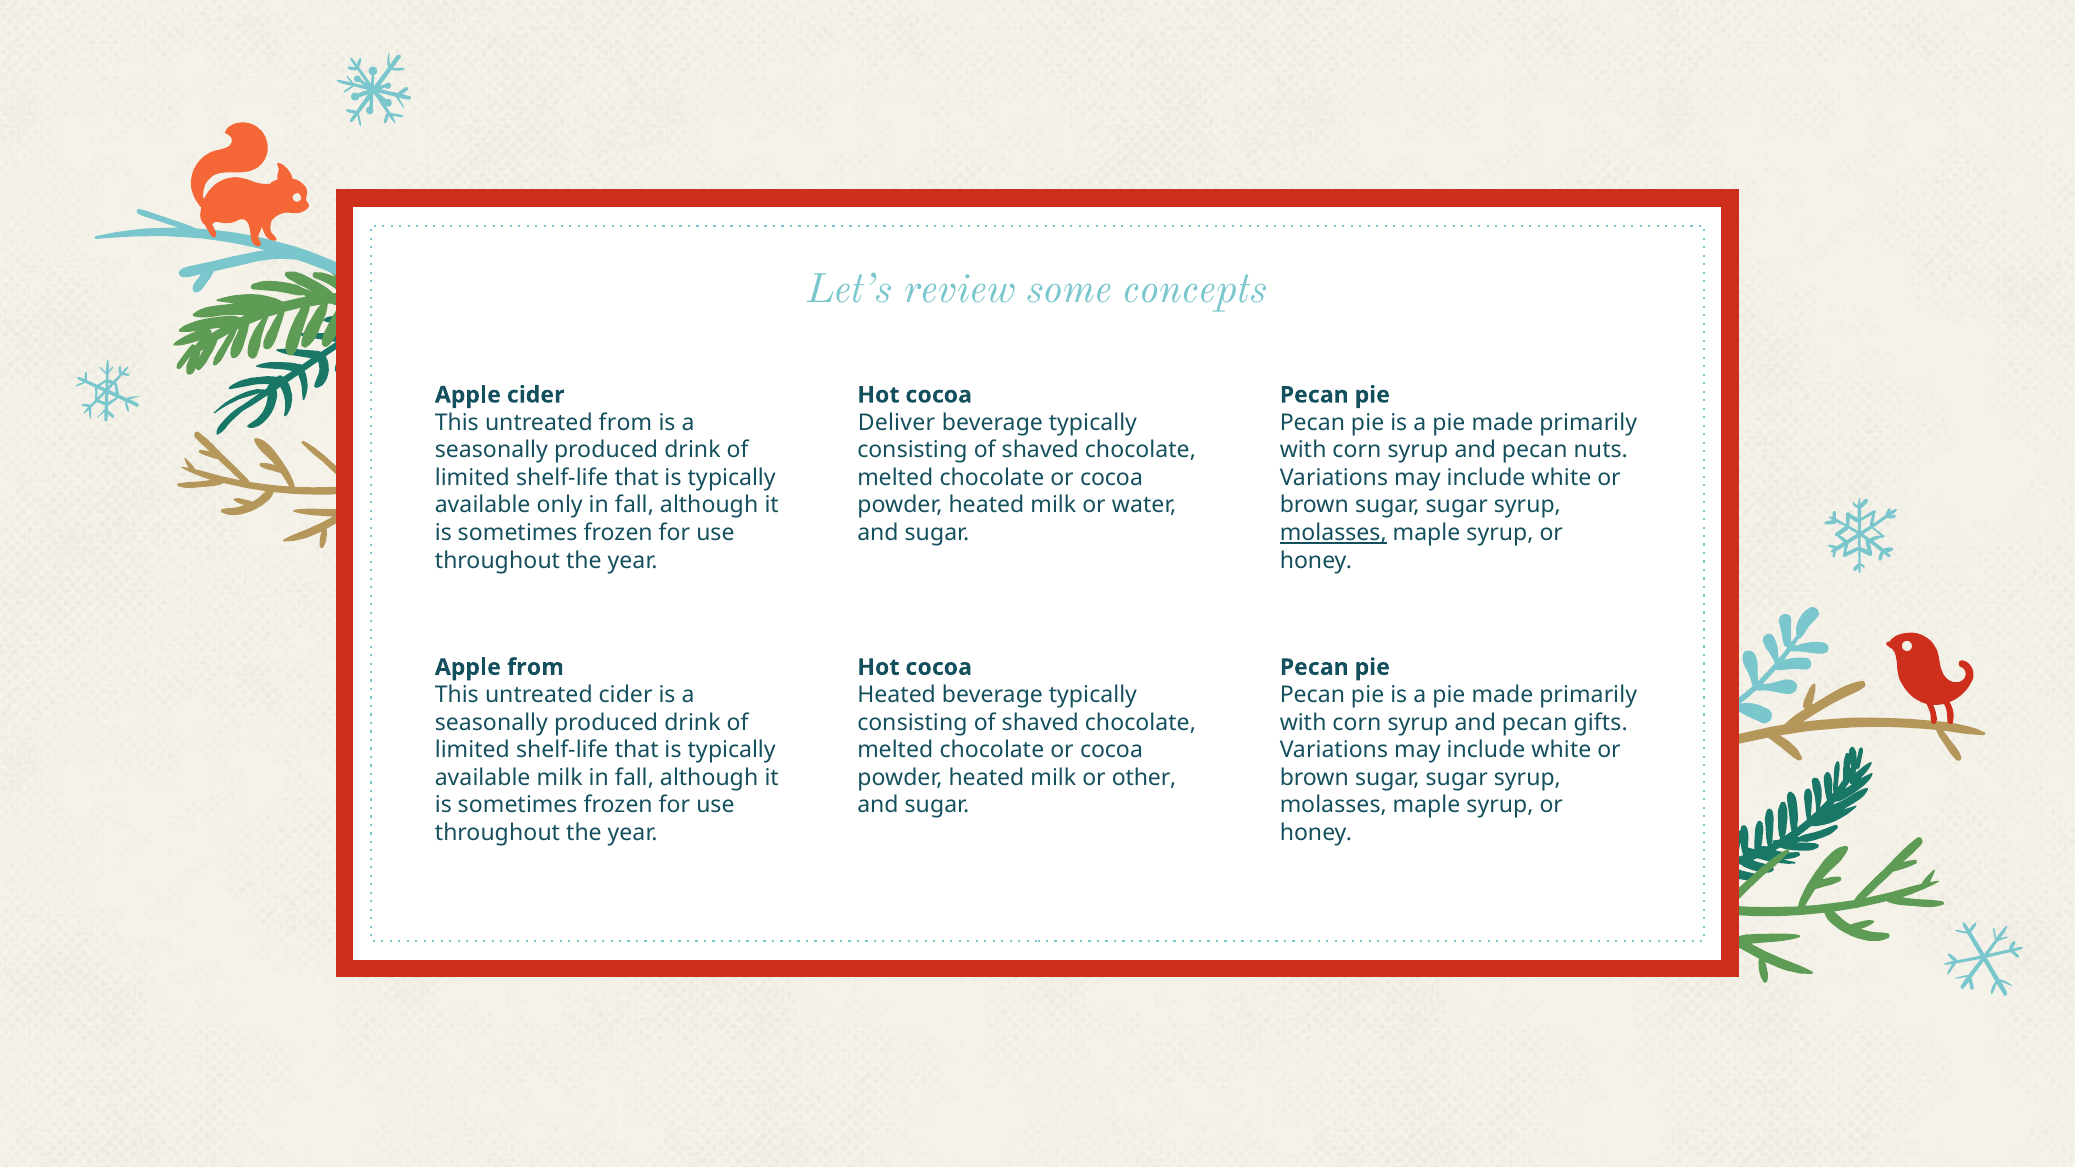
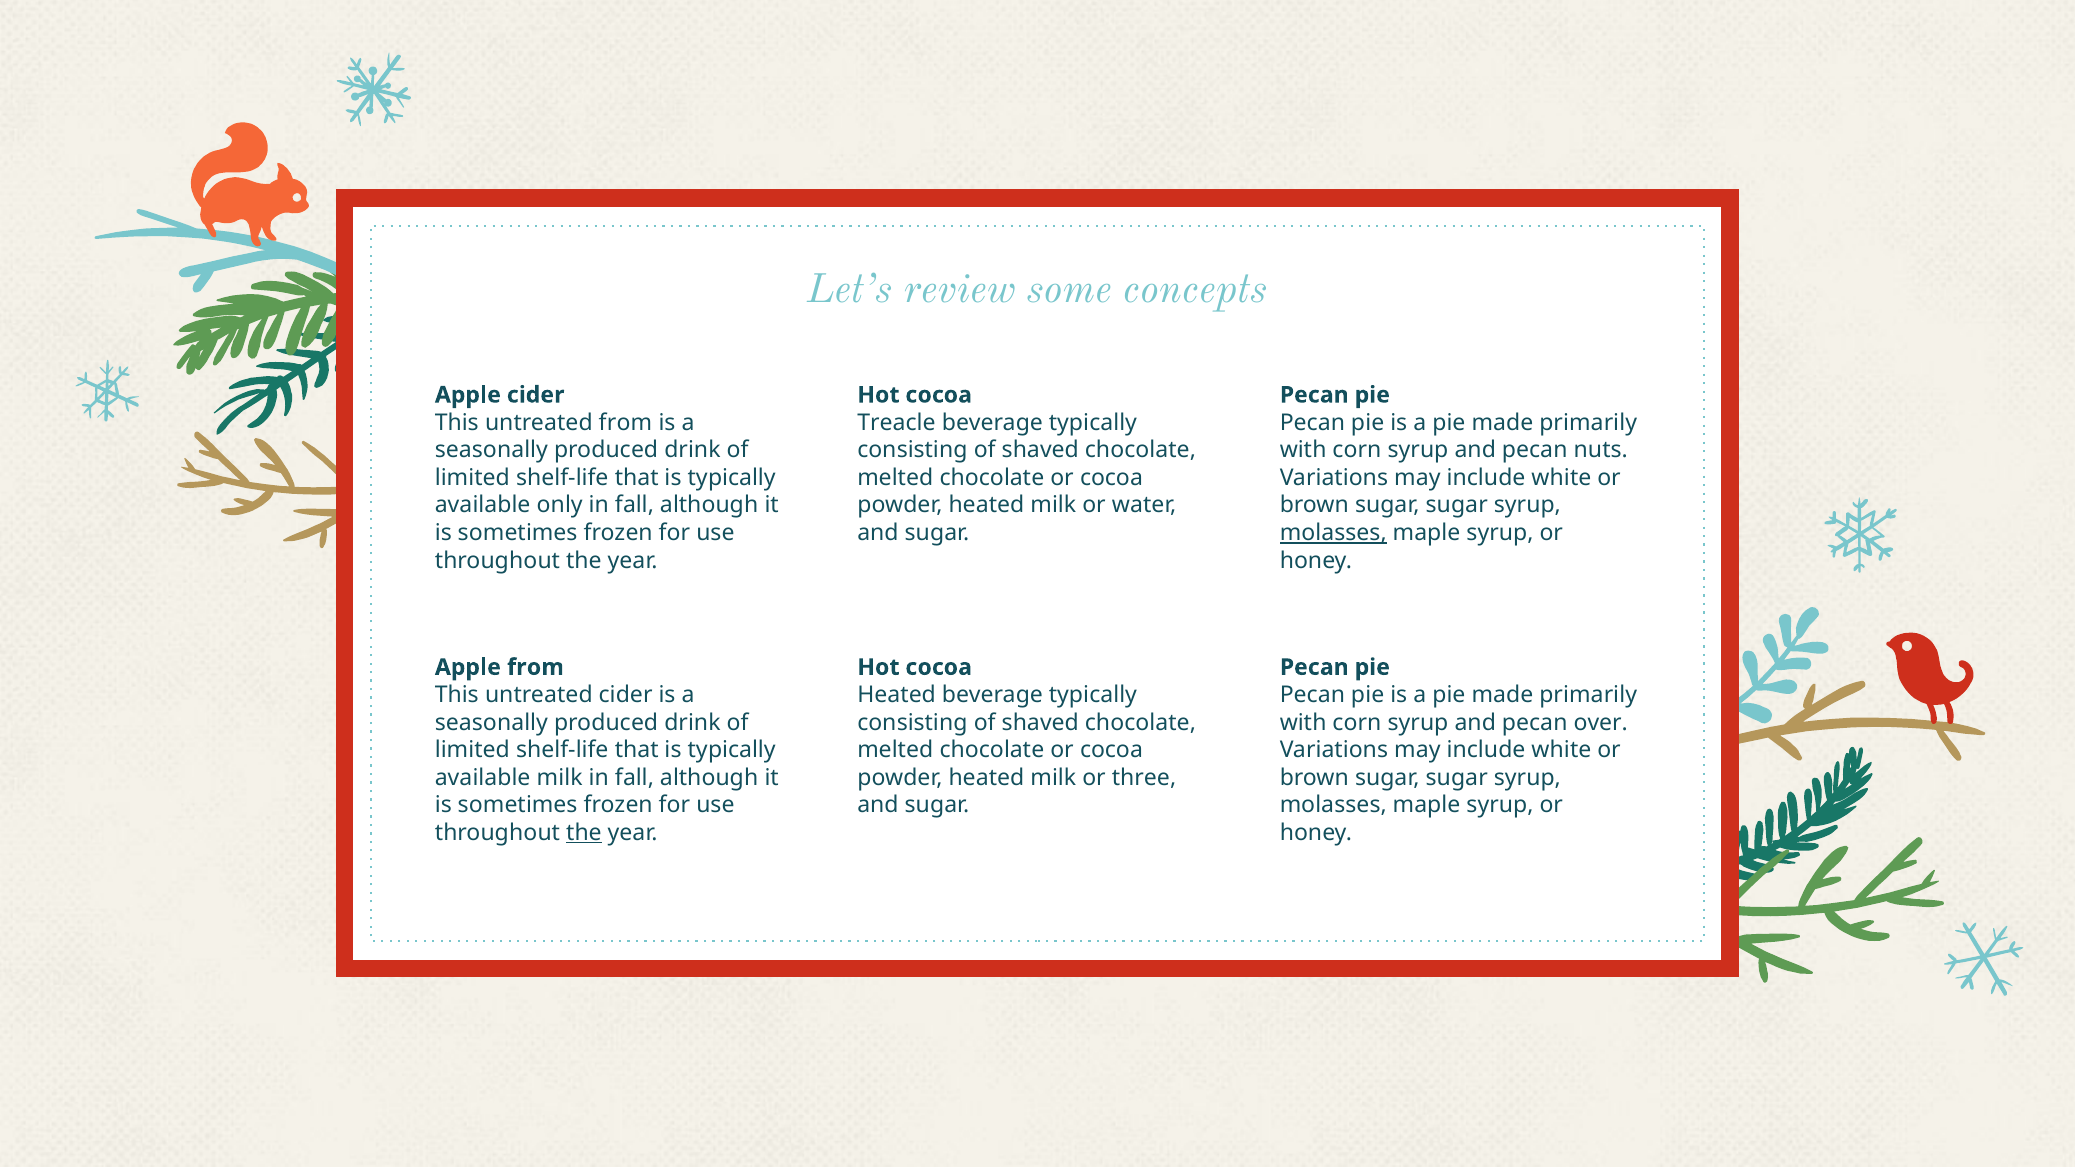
Deliver: Deliver -> Treacle
gifts: gifts -> over
other: other -> three
the at (584, 833) underline: none -> present
